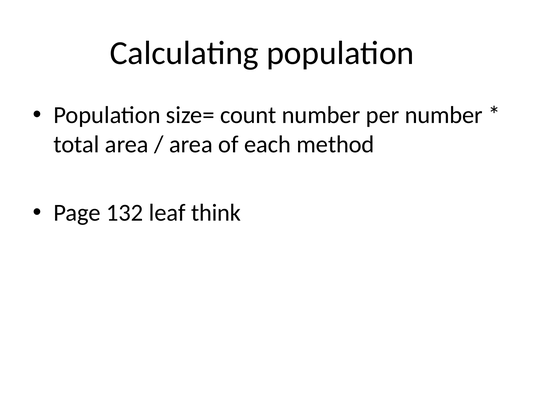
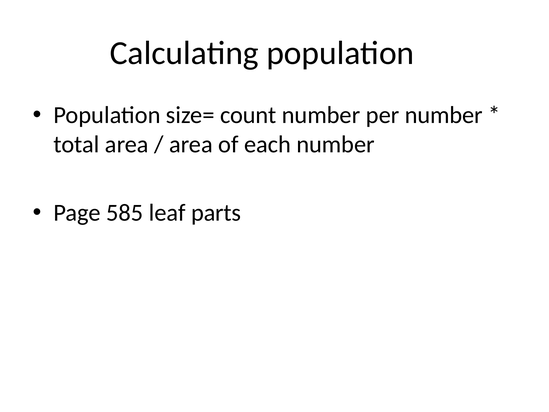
each method: method -> number
132: 132 -> 585
think: think -> parts
